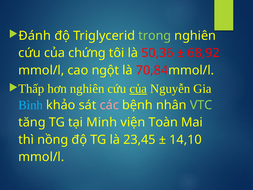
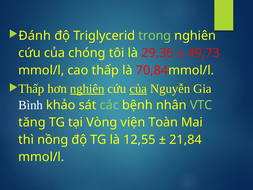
chứng: chứng -> chóng
50,36: 50,36 -> 29,36
68,92: 68,92 -> 49,73
cao ngột: ngột -> thấp
nghiên at (87, 89) underline: none -> present
Bình colour: light blue -> white
các colour: pink -> light green
Minh: Minh -> Vòng
23,45: 23,45 -> 12,55
14,10: 14,10 -> 21,84
